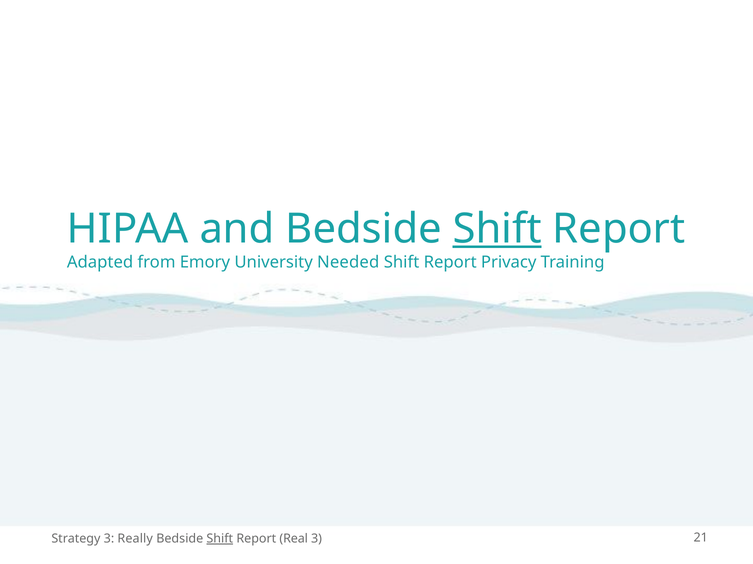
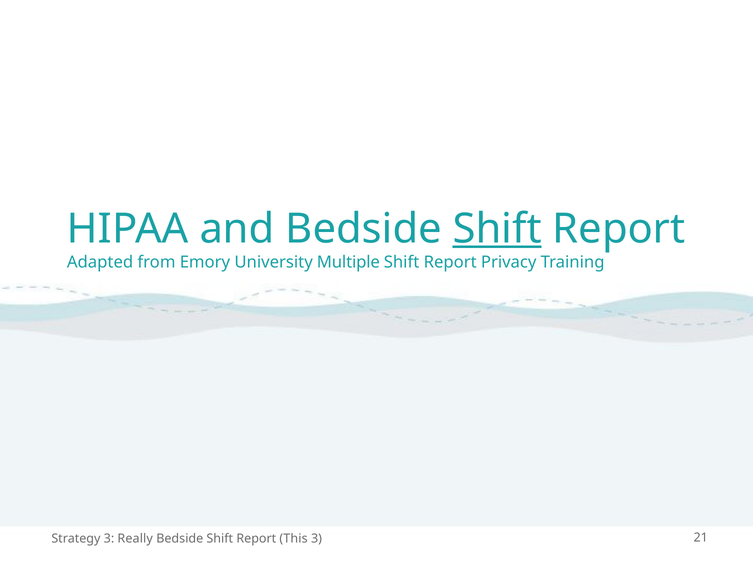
Needed: Needed -> Multiple
Shift at (220, 539) underline: present -> none
Real: Real -> This
